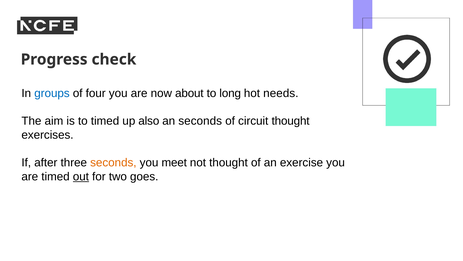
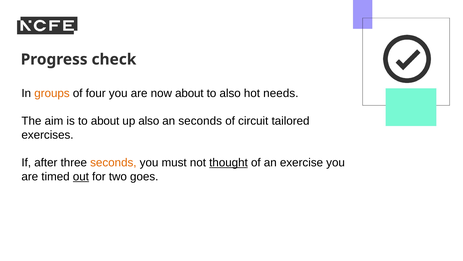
groups colour: blue -> orange
to long: long -> also
to timed: timed -> about
circuit thought: thought -> tailored
meet: meet -> must
thought at (229, 162) underline: none -> present
